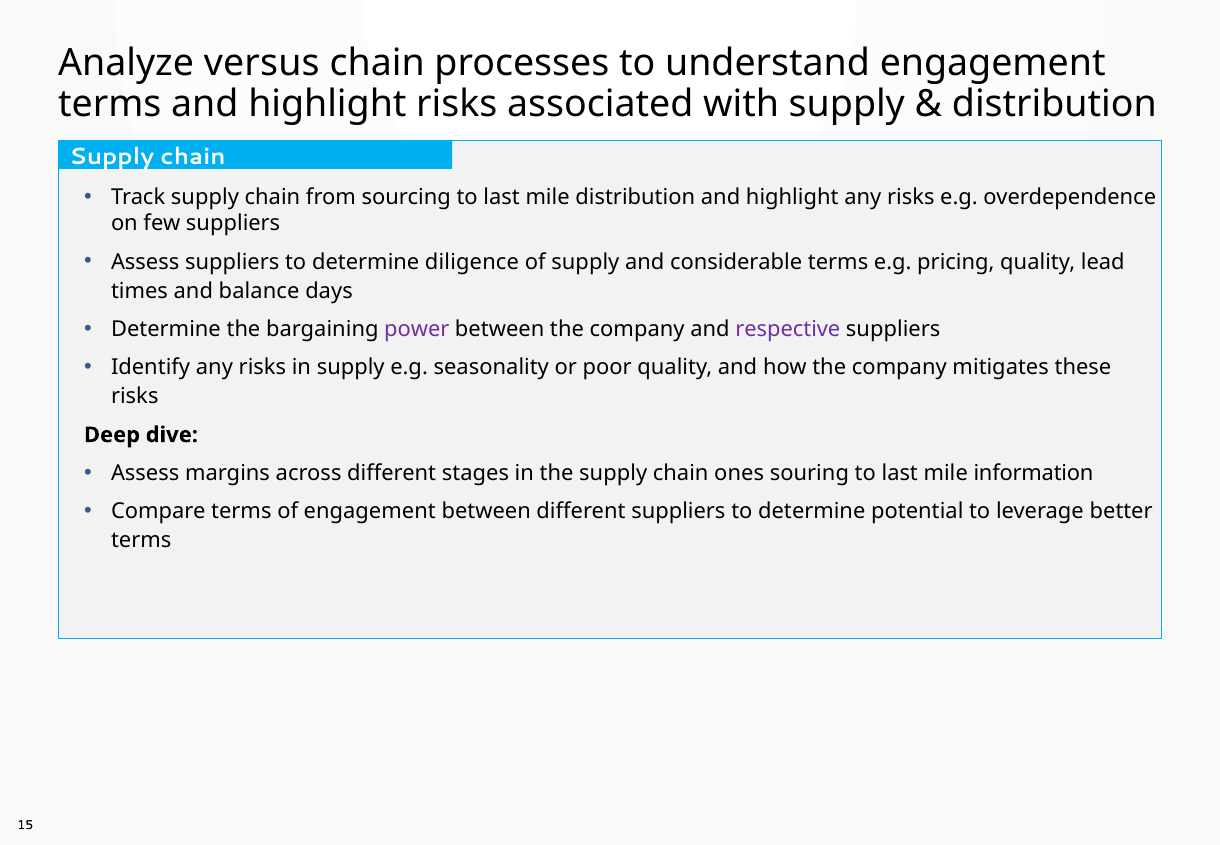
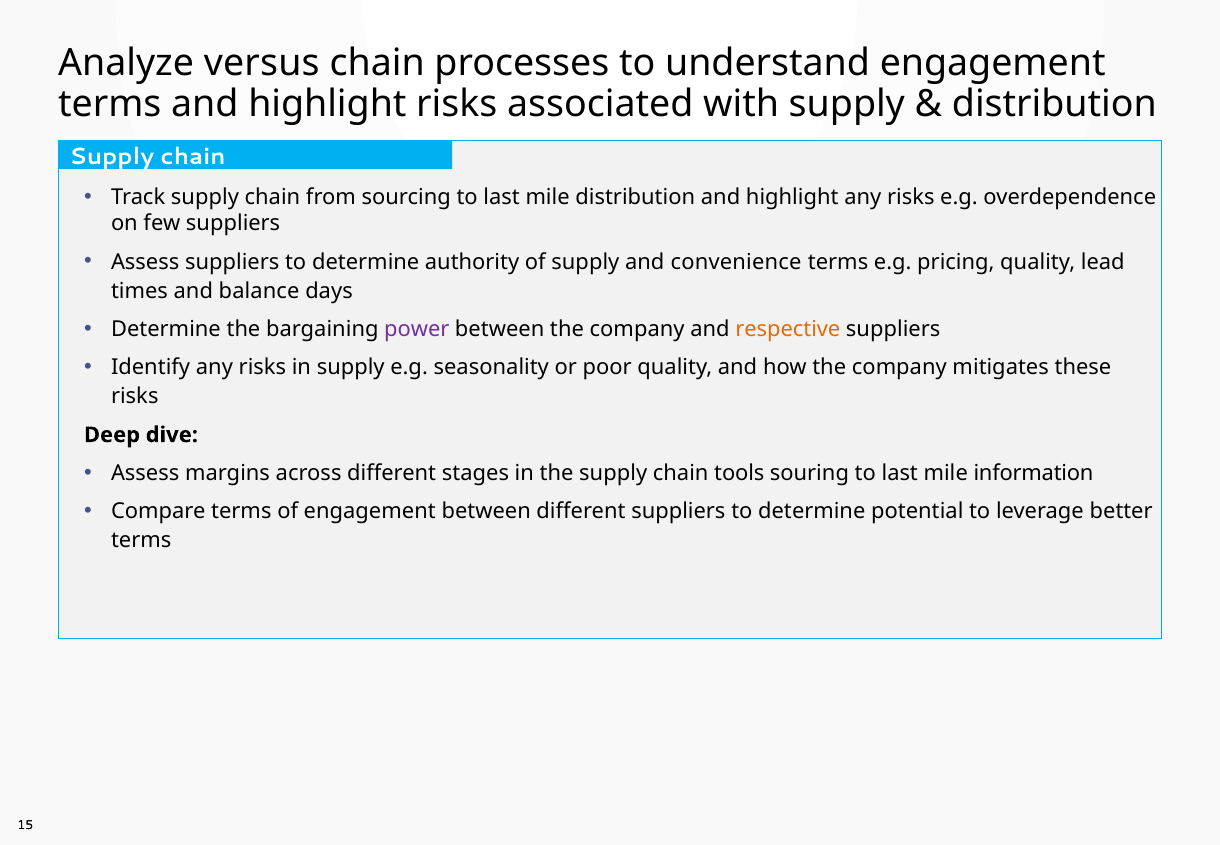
diligence: diligence -> authority
considerable: considerable -> convenience
respective colour: purple -> orange
ones: ones -> tools
